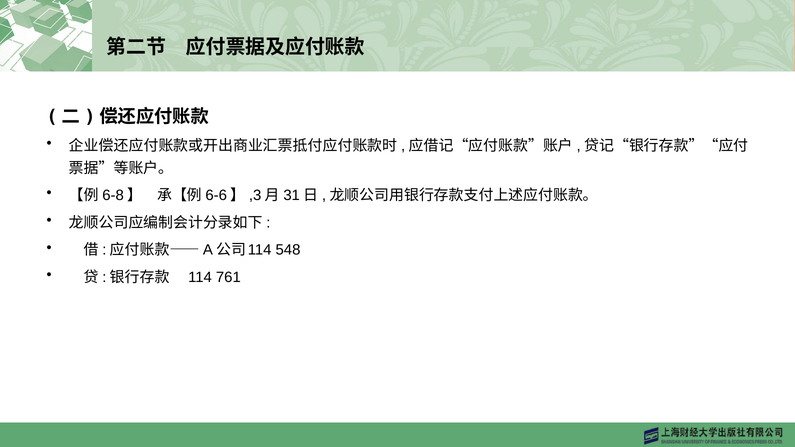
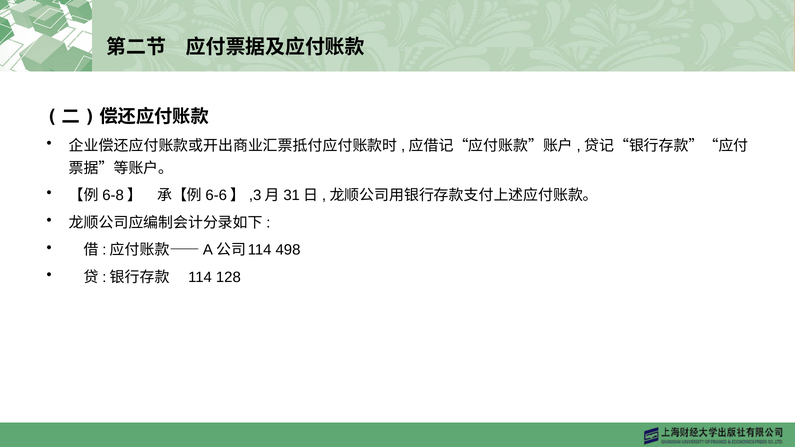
548: 548 -> 498
761: 761 -> 128
